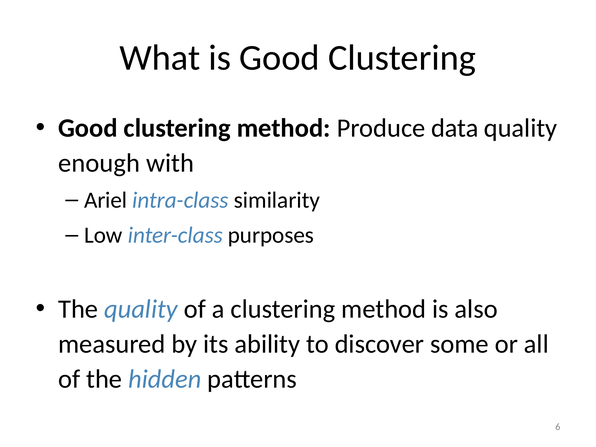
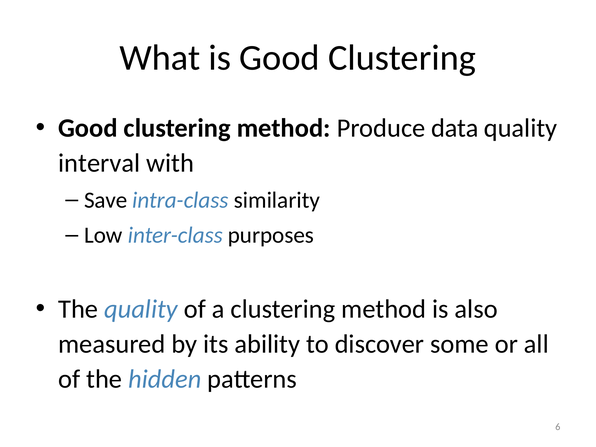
enough: enough -> interval
Ariel: Ariel -> Save
